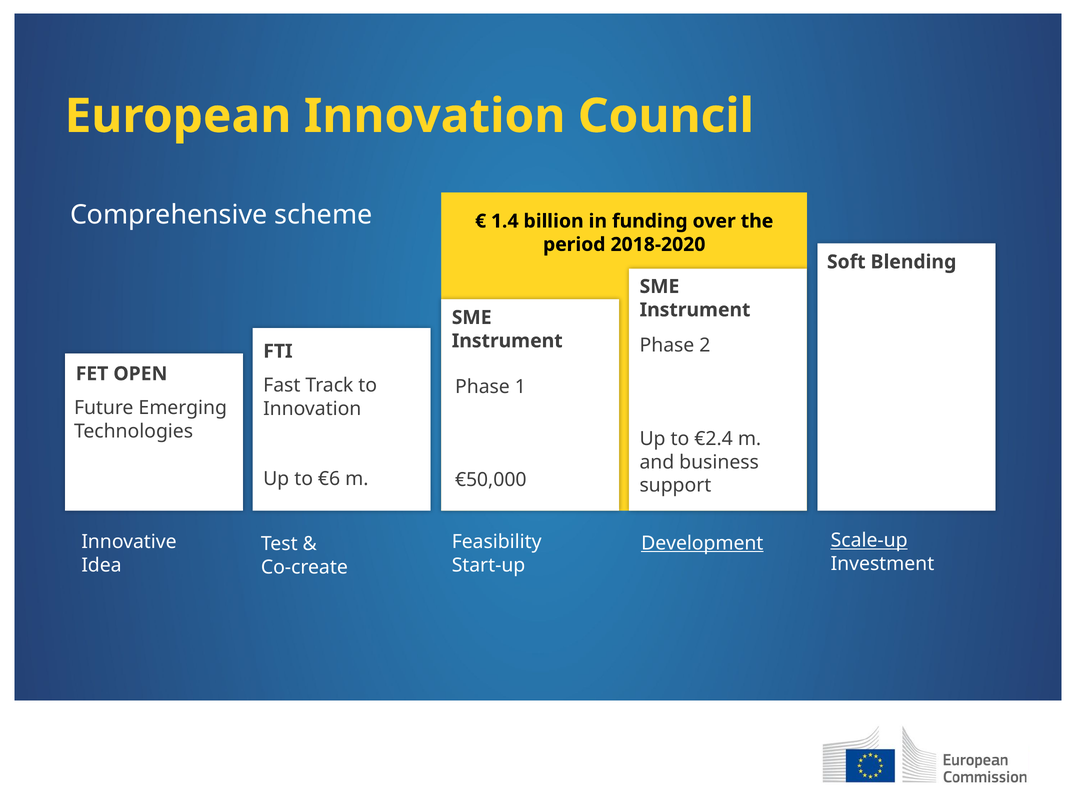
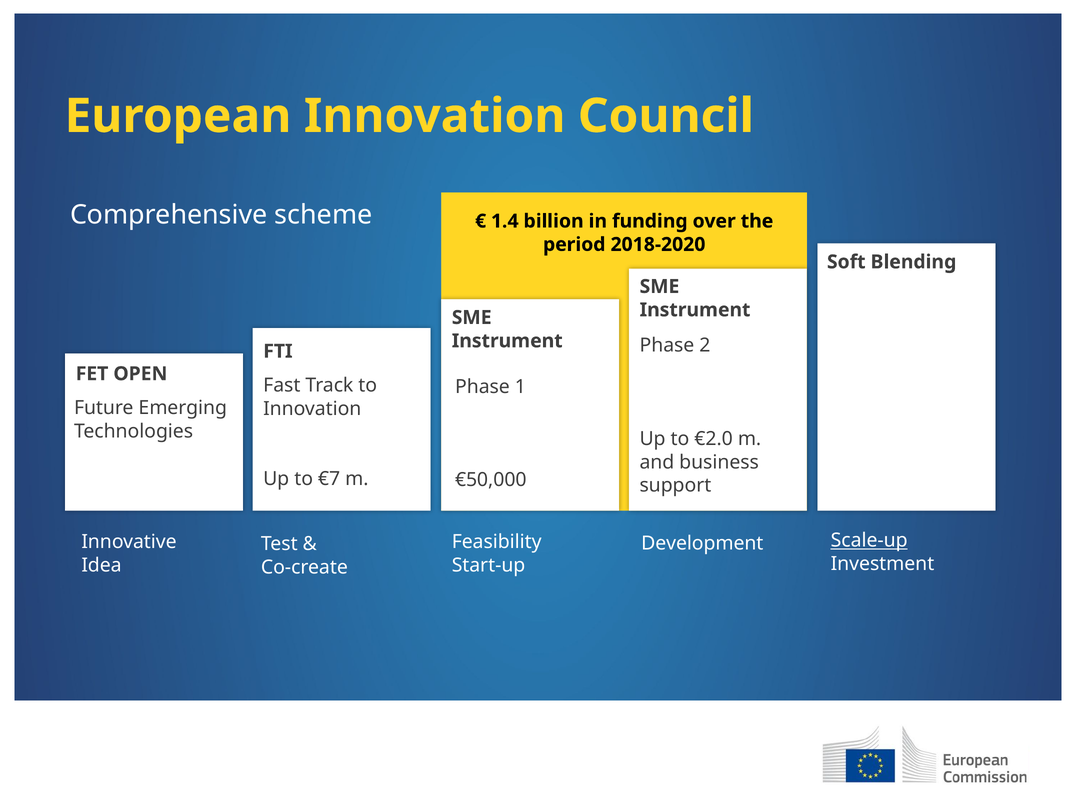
€2.4: €2.4 -> €2.0
€6: €6 -> €7
Development at (702, 543) underline: present -> none
